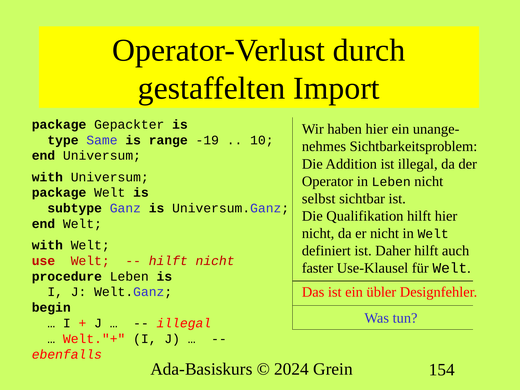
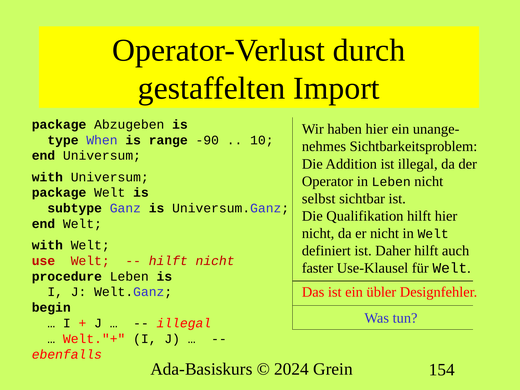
Gepackter: Gepackter -> Abzugeben
Same: Same -> When
-19: -19 -> -90
